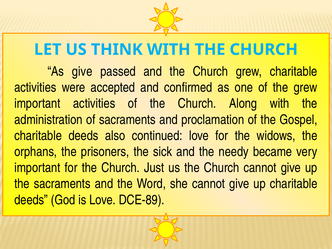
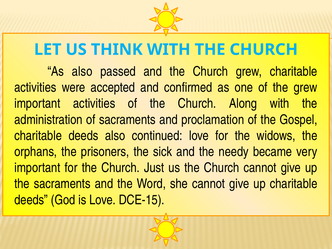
As give: give -> also
DCE-89: DCE-89 -> DCE-15
